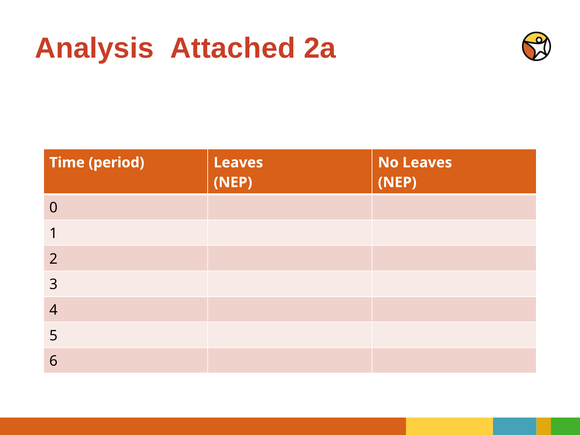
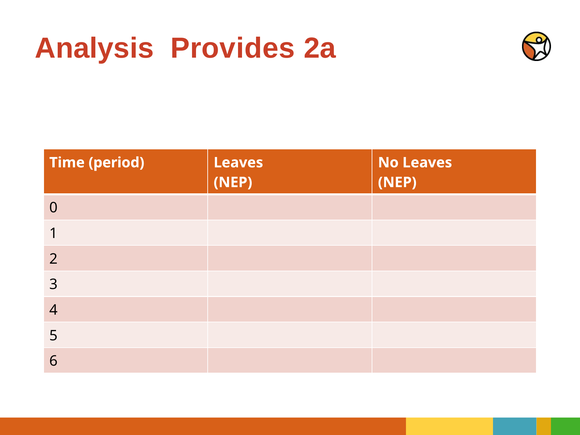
Attached: Attached -> Provides
